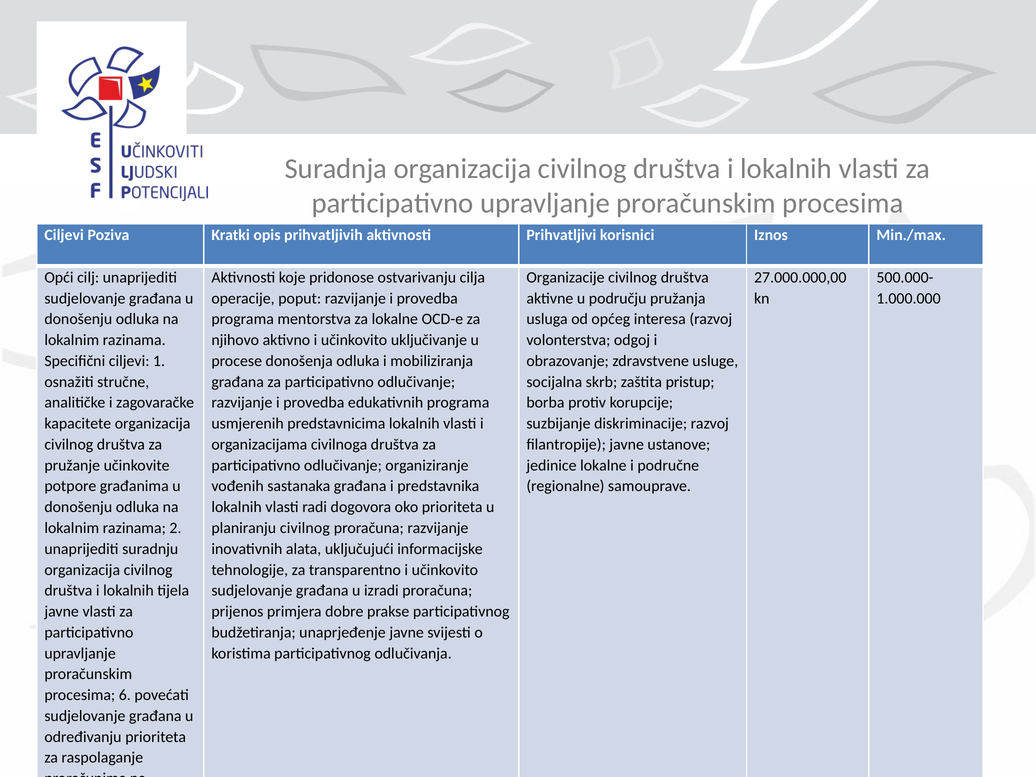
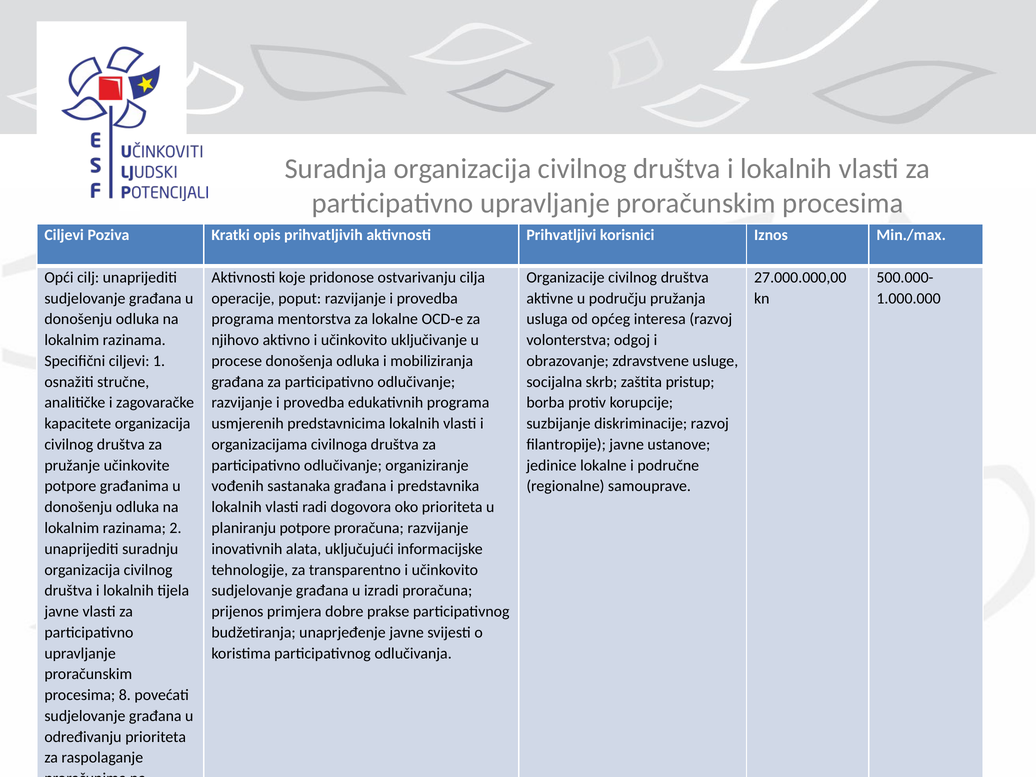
planiranju civilnog: civilnog -> potpore
6: 6 -> 8
